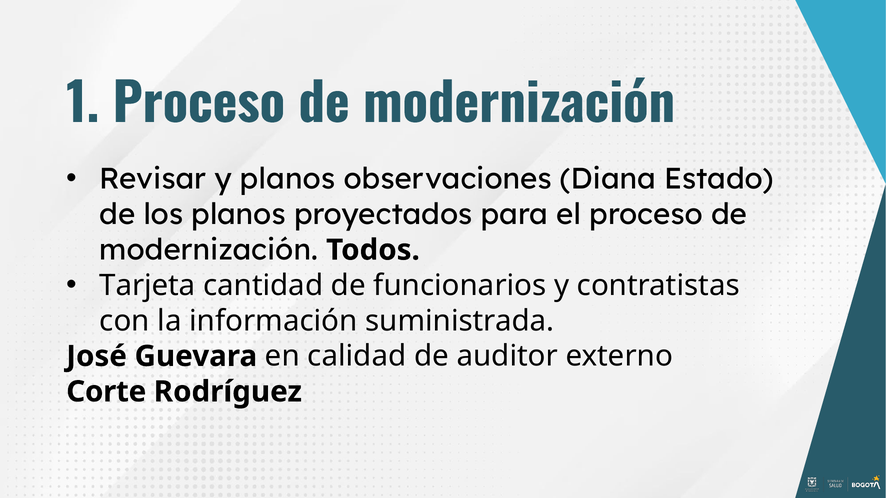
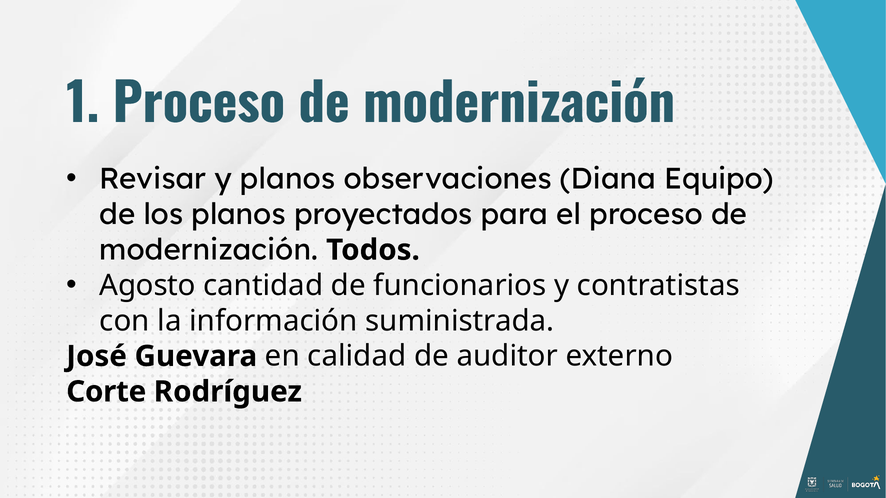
Estado: Estado -> Equipo
Tarjeta: Tarjeta -> Agosto
